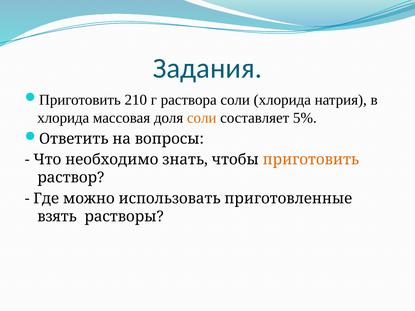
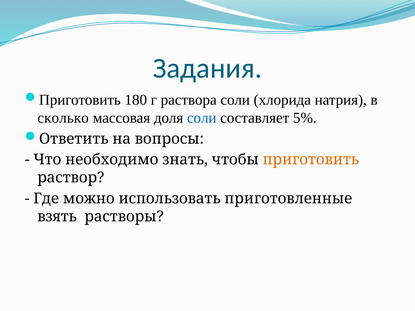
210: 210 -> 180
хлорида at (63, 118): хлорида -> сколько
соли at (202, 118) colour: orange -> blue
